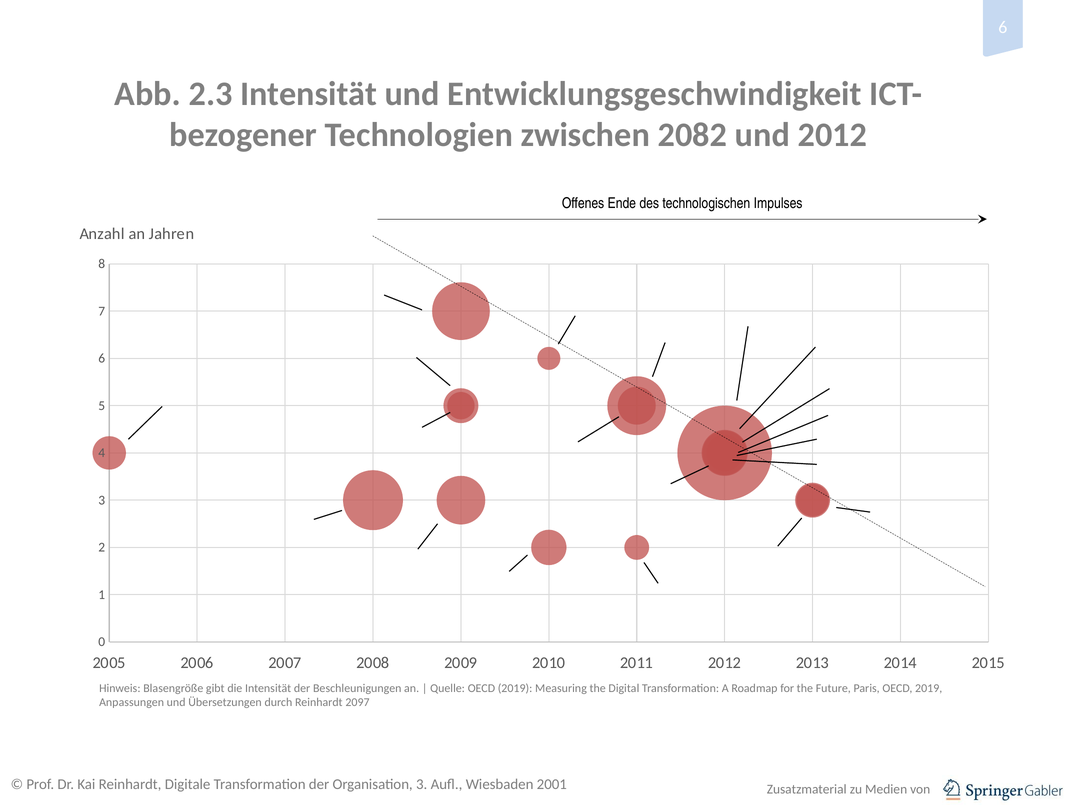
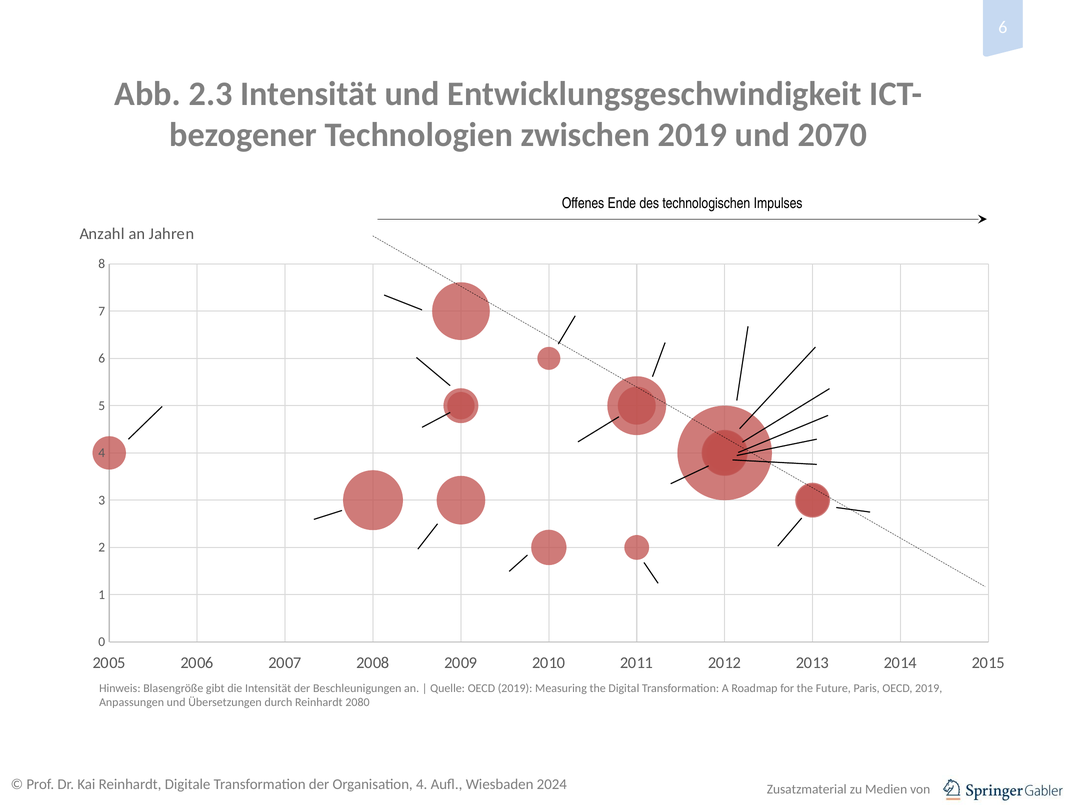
zwischen 2082: 2082 -> 2019
und 2012: 2012 -> 2070
2097: 2097 -> 2080
Organisation 3: 3 -> 4
2001: 2001 -> 2024
